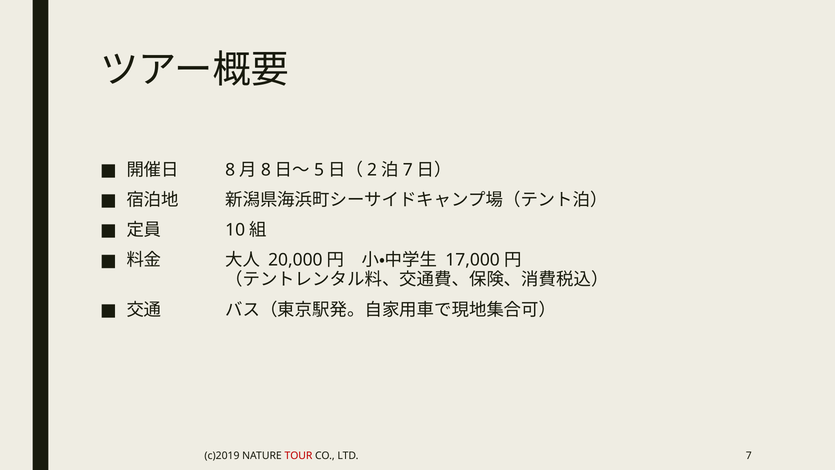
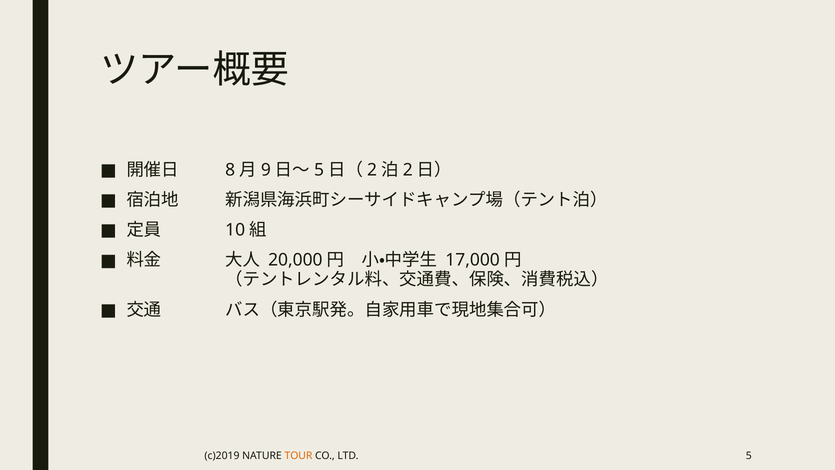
8 at (266, 170): 8 -> 9
7 at (408, 170): 7 -> 2
TOUR colour: red -> orange
LTD 7: 7 -> 5
